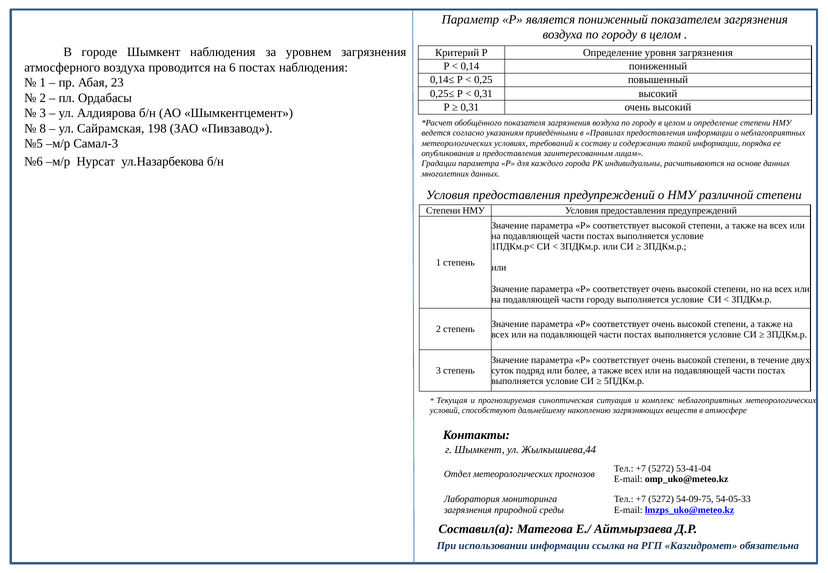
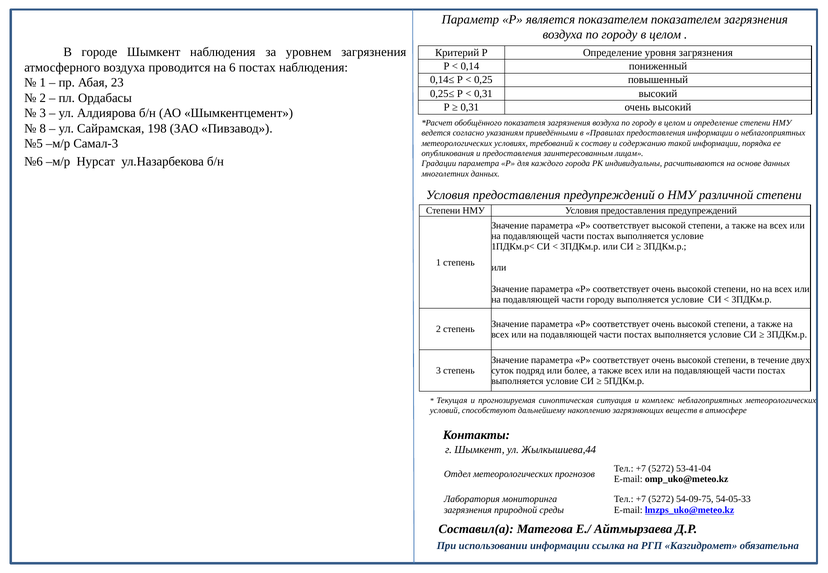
является пониженный: пониженный -> показателем
